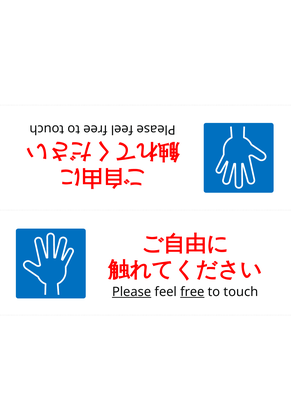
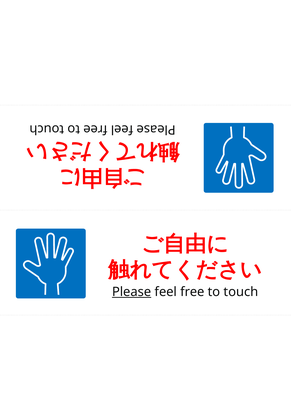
free underline: present -> none
